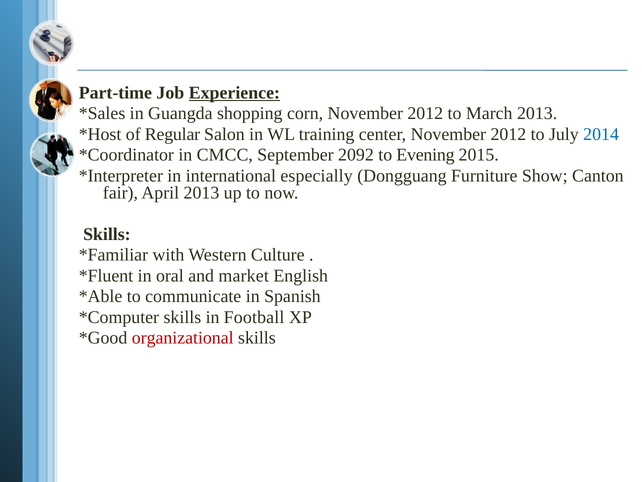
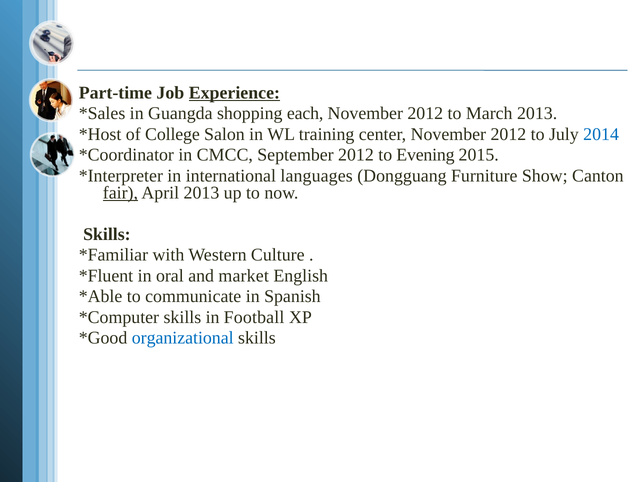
corn: corn -> each
Regular: Regular -> College
September 2092: 2092 -> 2012
especially: especially -> languages
fair underline: none -> present
organizational colour: red -> blue
